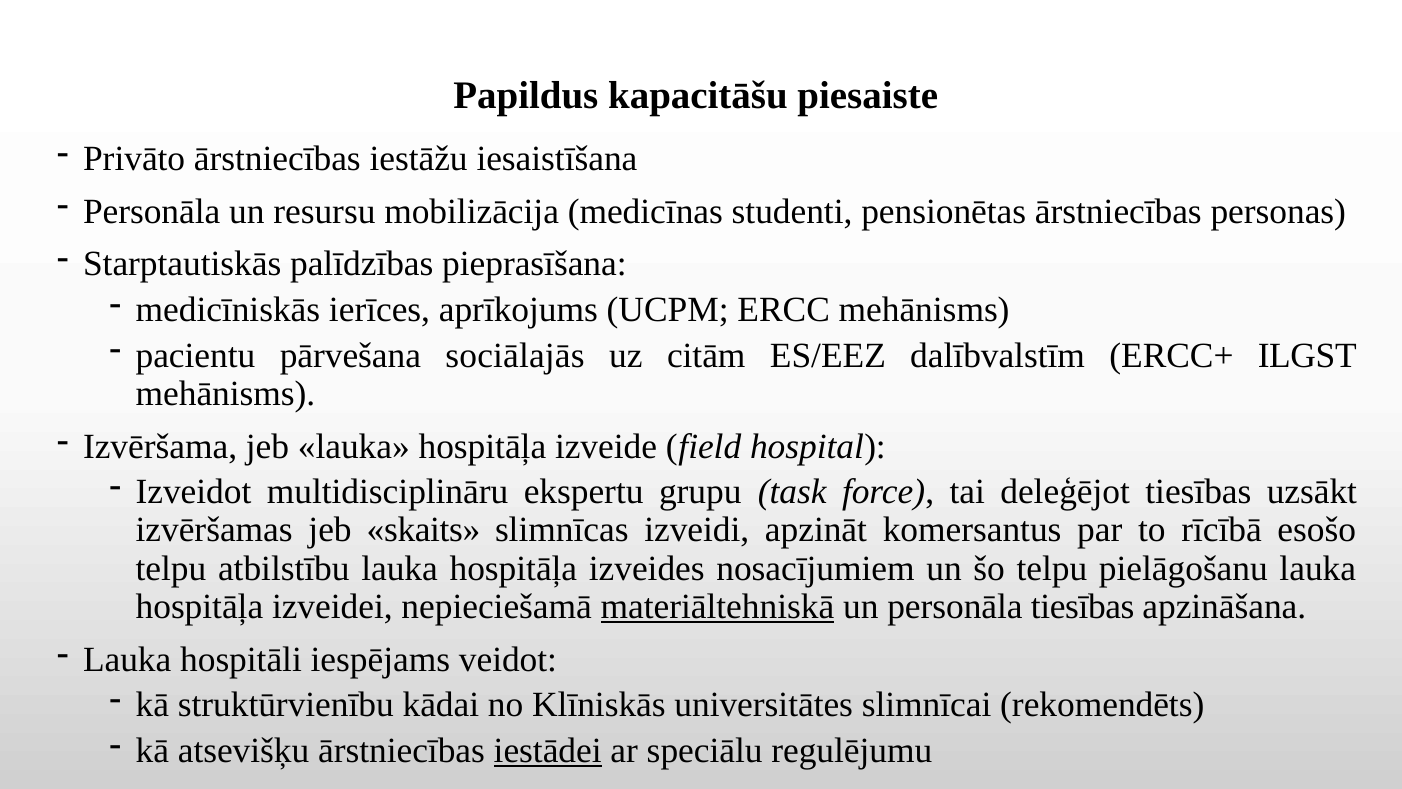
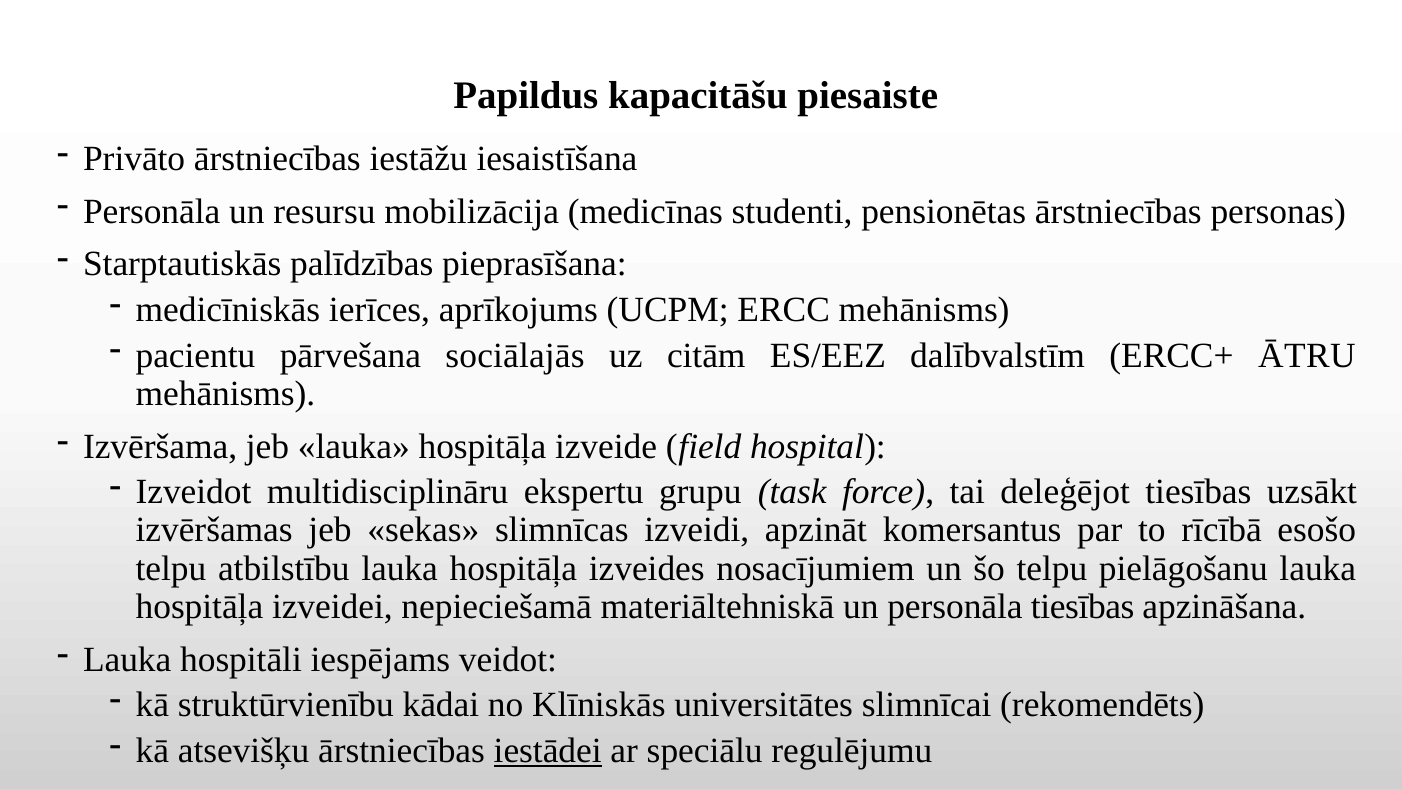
ILGST: ILGST -> ĀTRU
skaits: skaits -> sekas
materiāltehniskā underline: present -> none
